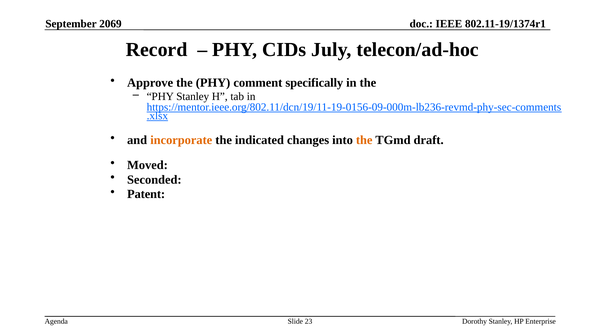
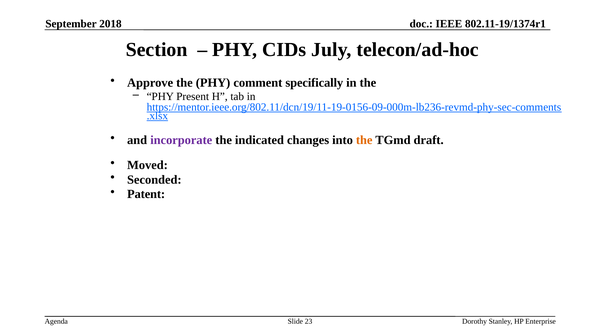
2069: 2069 -> 2018
Record: Record -> Section
PHY Stanley: Stanley -> Present
incorporate colour: orange -> purple
